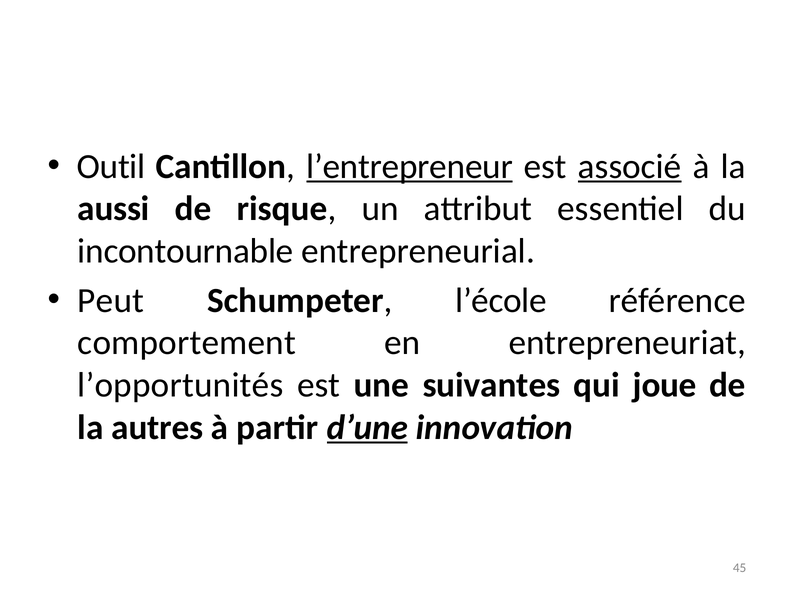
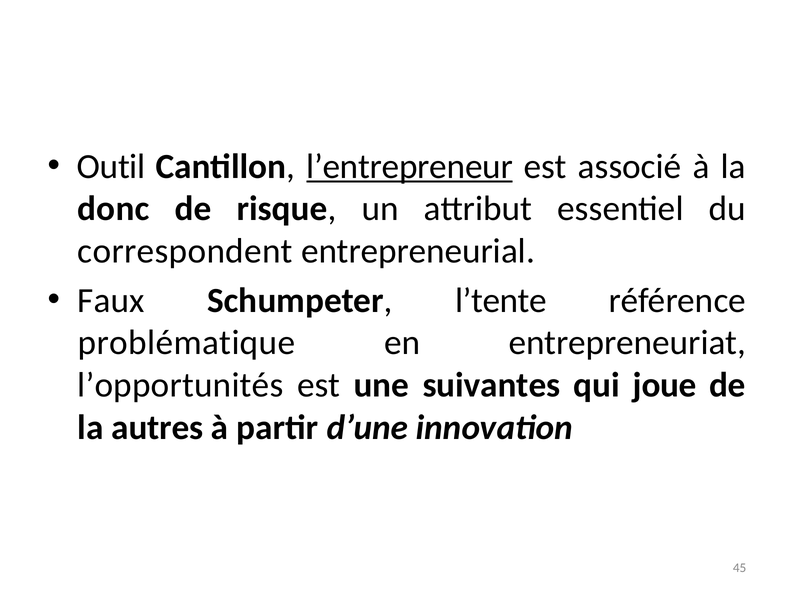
associé underline: present -> none
aussi: aussi -> donc
incontournable: incontournable -> correspondent
Peut: Peut -> Faux
l’école: l’école -> l’tente
comportement: comportement -> problématique
d’une underline: present -> none
